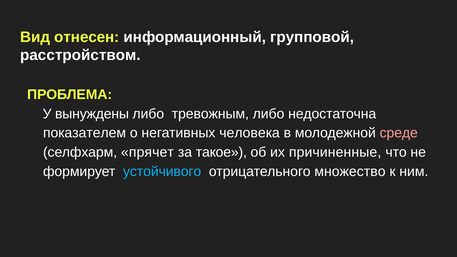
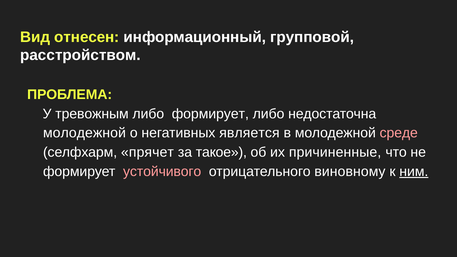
вынуждены: вынуждены -> тревожным
либо тревожным: тревожным -> формирует
показателем at (85, 133): показателем -> молодежной
человека: человека -> является
устойчивого colour: light blue -> pink
множество: множество -> виновному
ним underline: none -> present
